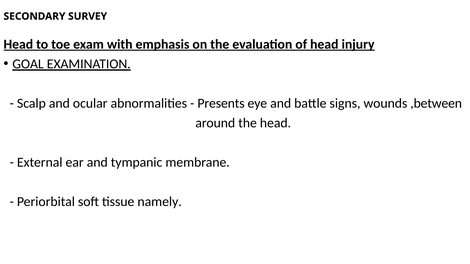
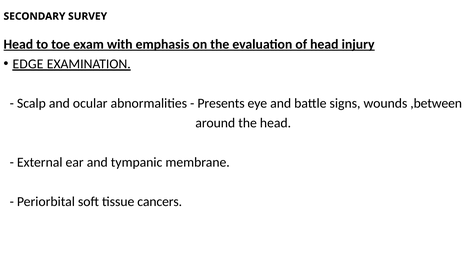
GOAL: GOAL -> EDGE
namely: namely -> cancers
